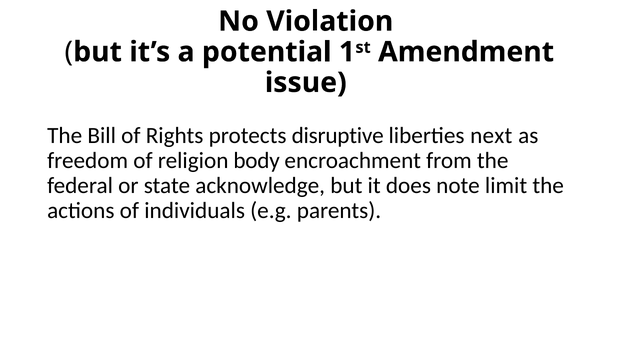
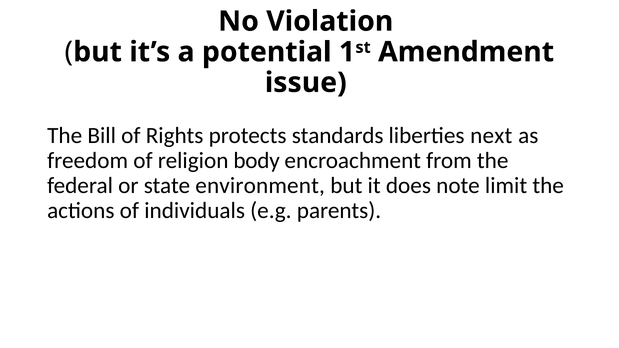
disruptive: disruptive -> standards
acknowledge: acknowledge -> environment
